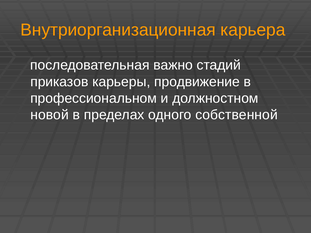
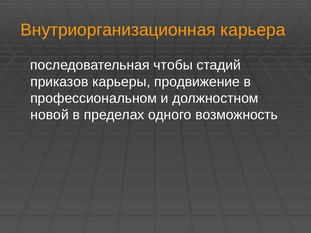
важно: важно -> чтобы
собственной: собственной -> возможность
